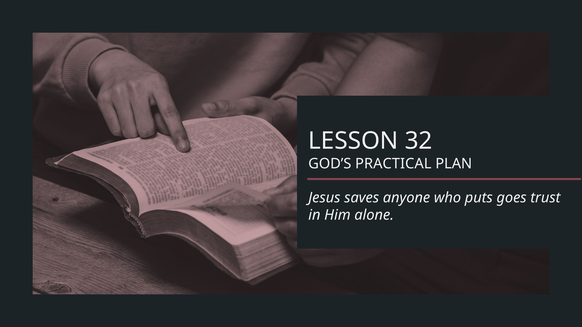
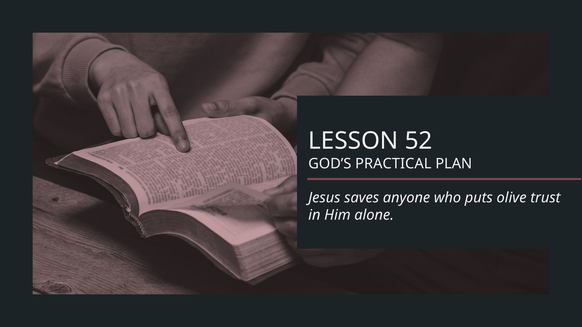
32: 32 -> 52
goes: goes -> olive
